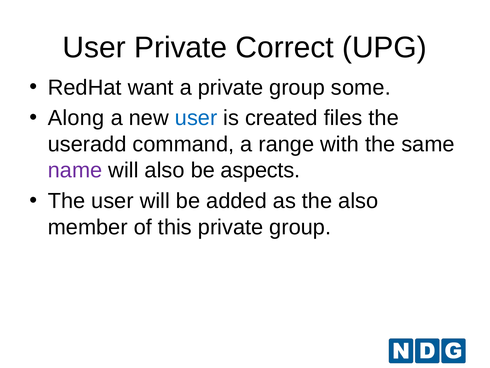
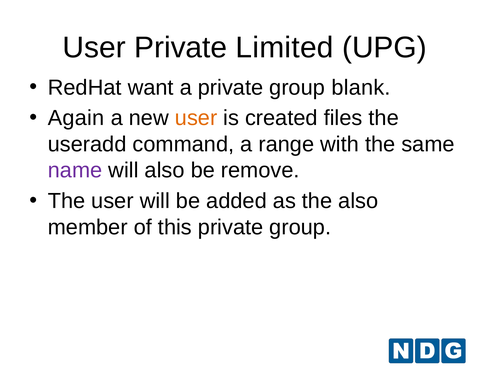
Correct: Correct -> Limited
some: some -> blank
Along: Along -> Again
user at (196, 118) colour: blue -> orange
aspects: aspects -> remove
